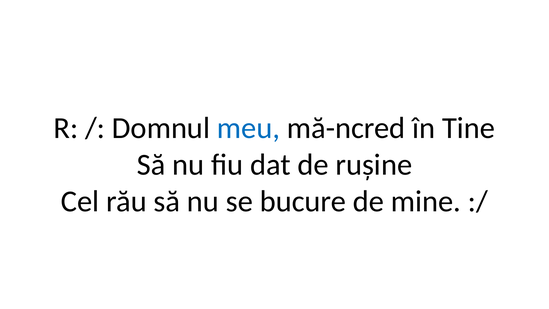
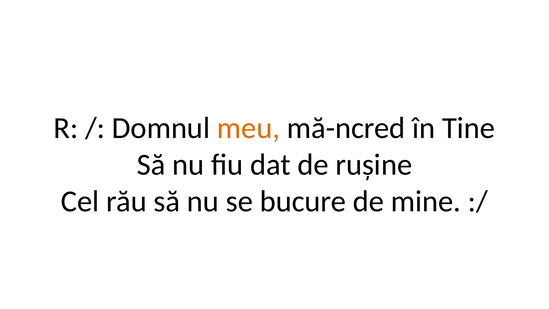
meu colour: blue -> orange
